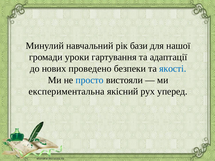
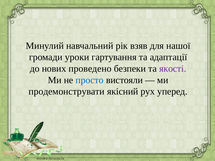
бази: бази -> взяв
якості colour: blue -> purple
експериментальна: експериментальна -> продемонструвати
